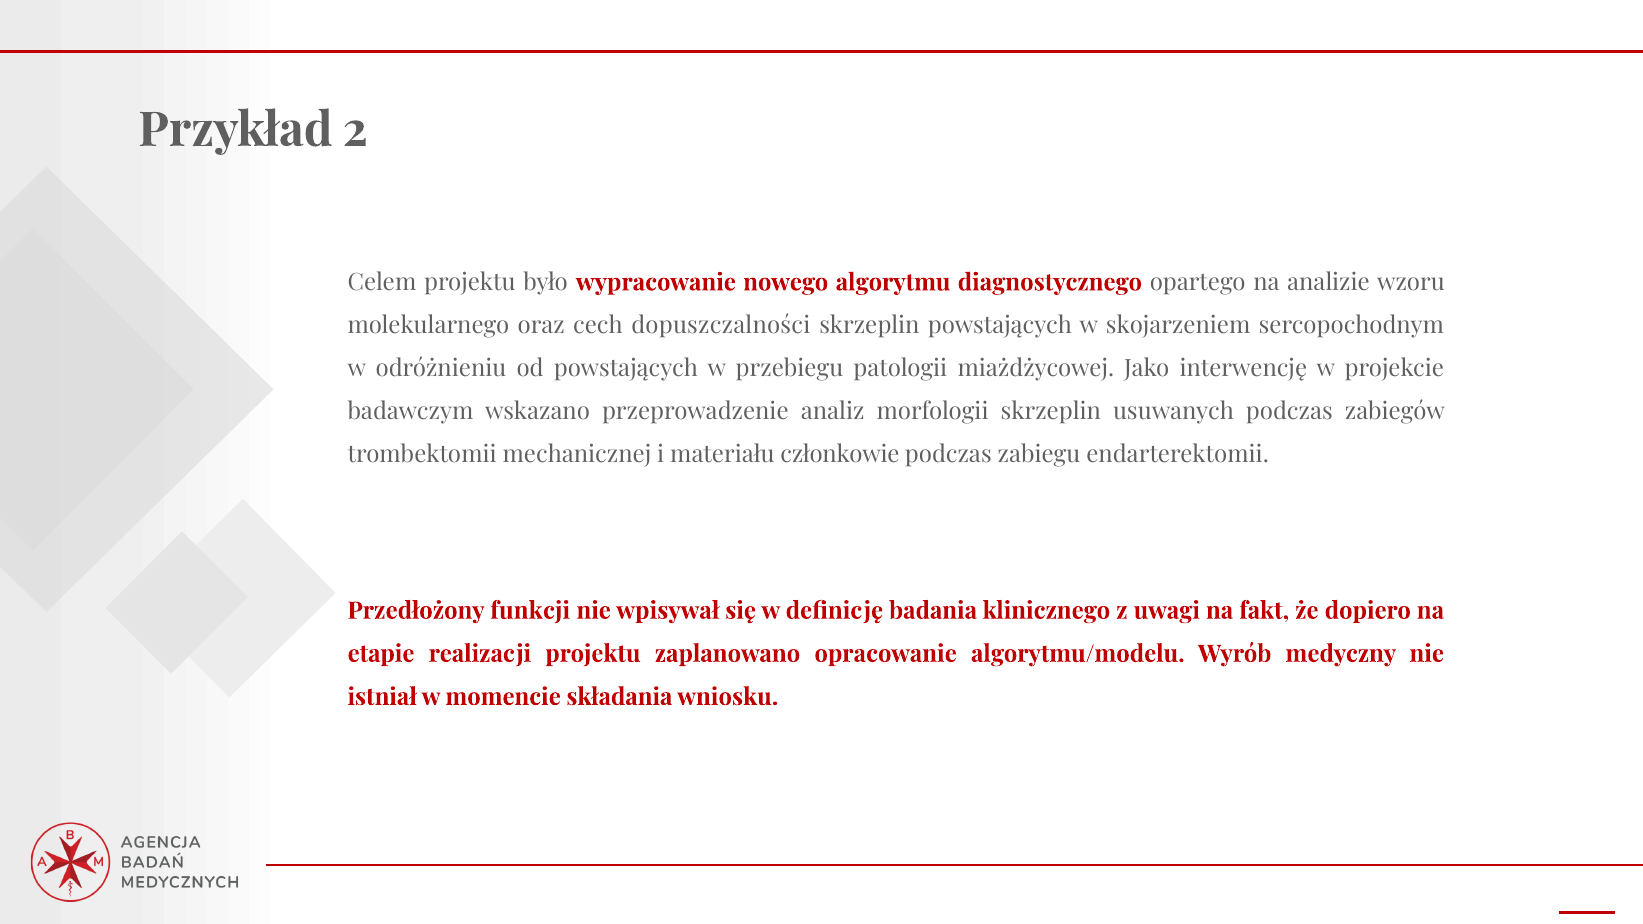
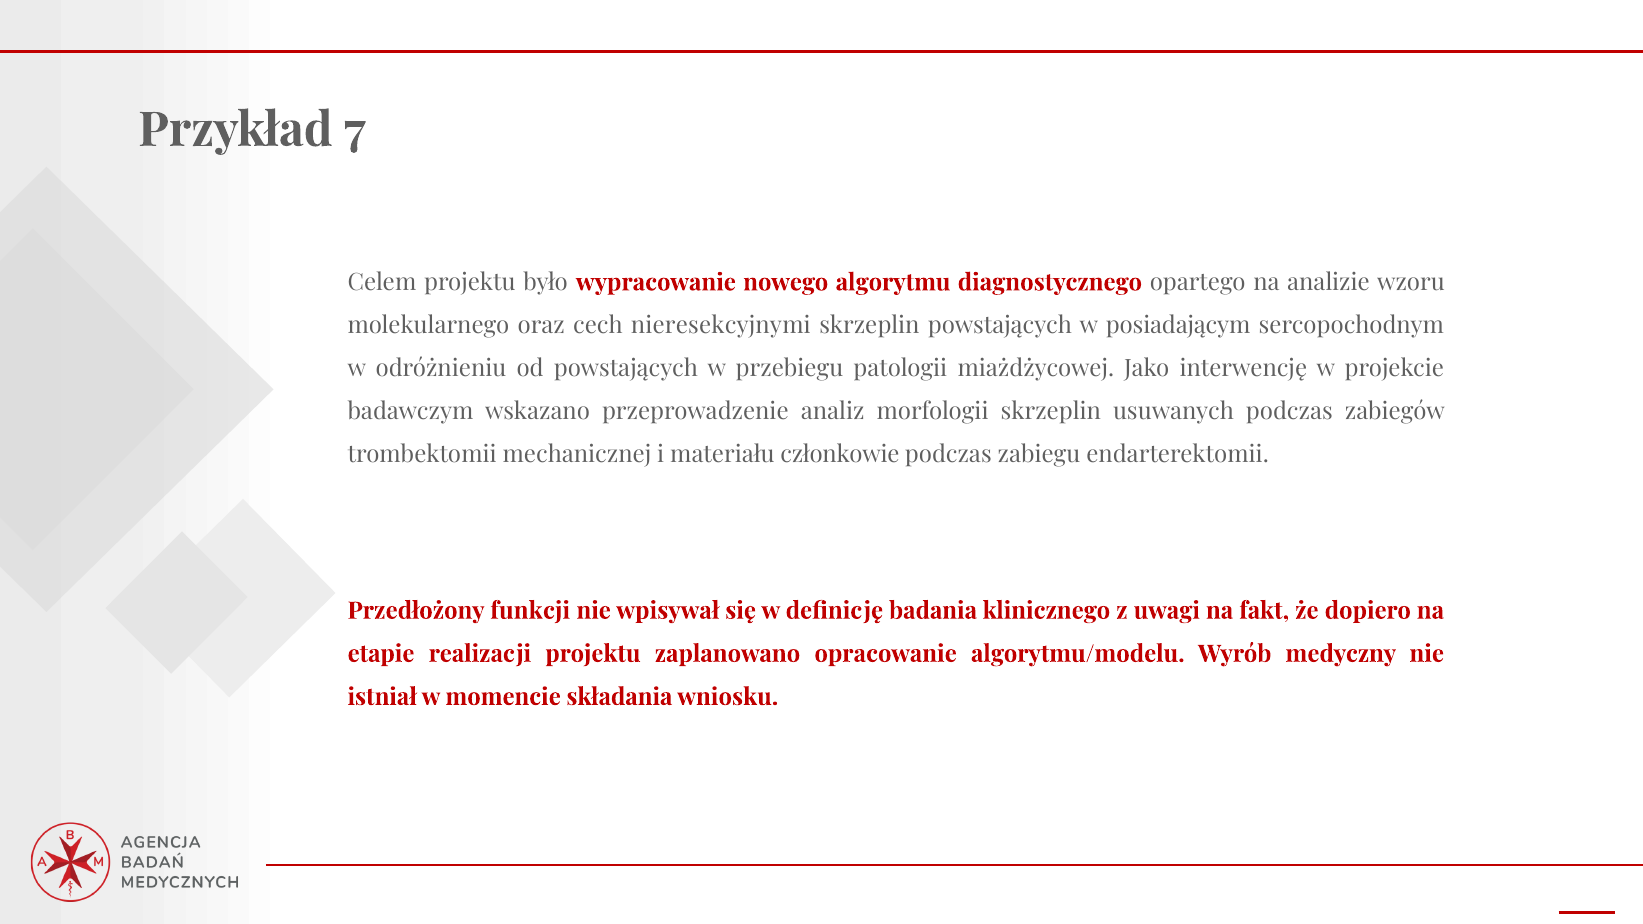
2: 2 -> 7
dopuszczalności: dopuszczalności -> nieresekcyjnymi
skojarzeniem: skojarzeniem -> posiadającym
